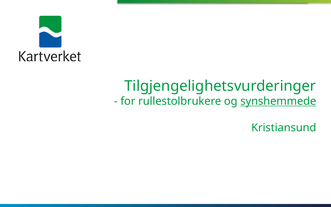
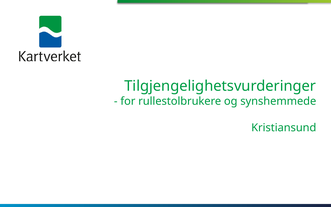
synshemmede underline: present -> none
